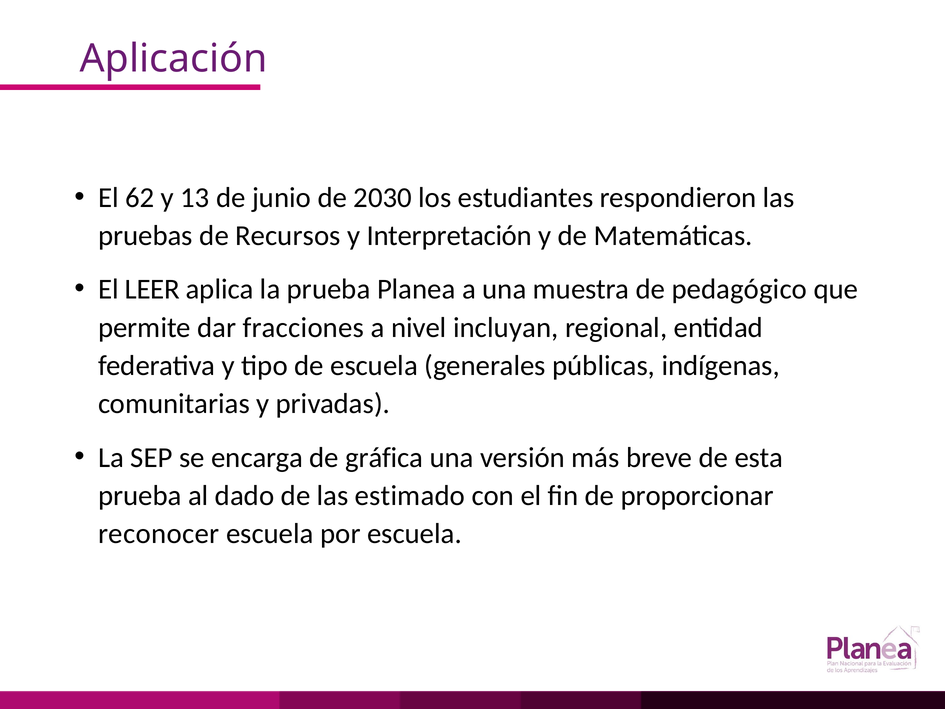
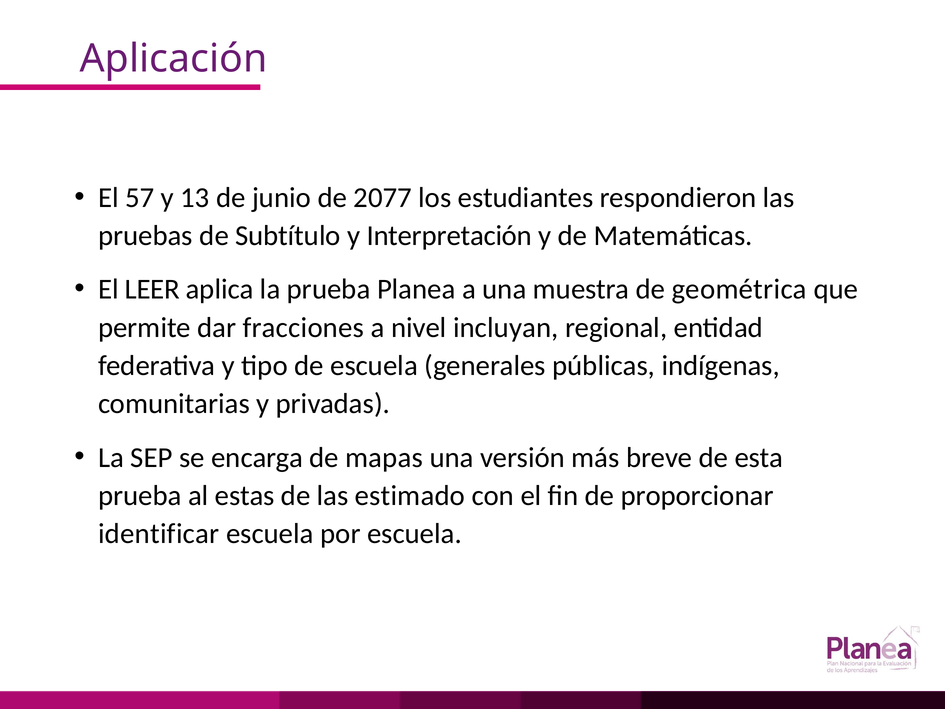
62: 62 -> 57
2030: 2030 -> 2077
Recursos: Recursos -> Subtítulo
pedagógico: pedagógico -> geométrica
gráfica: gráfica -> mapas
dado: dado -> estas
reconocer: reconocer -> identificar
